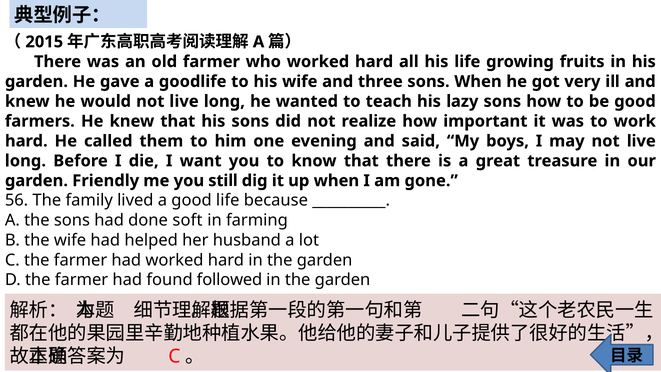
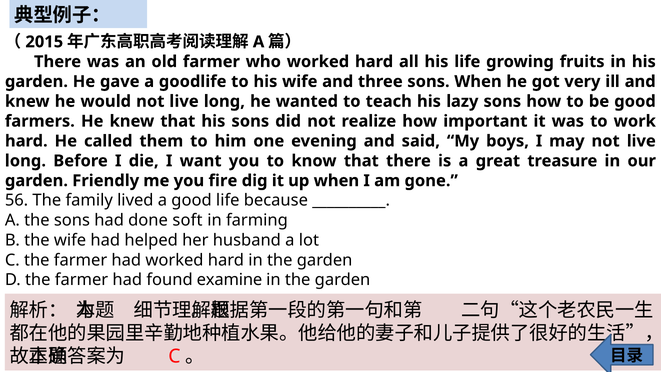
still: still -> fire
followed: followed -> examine
